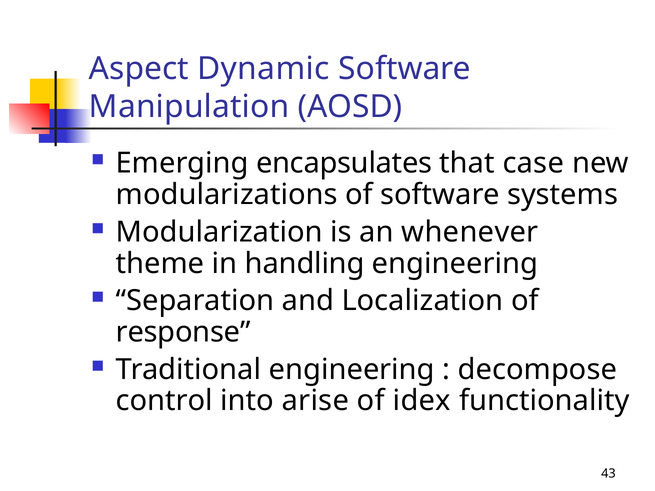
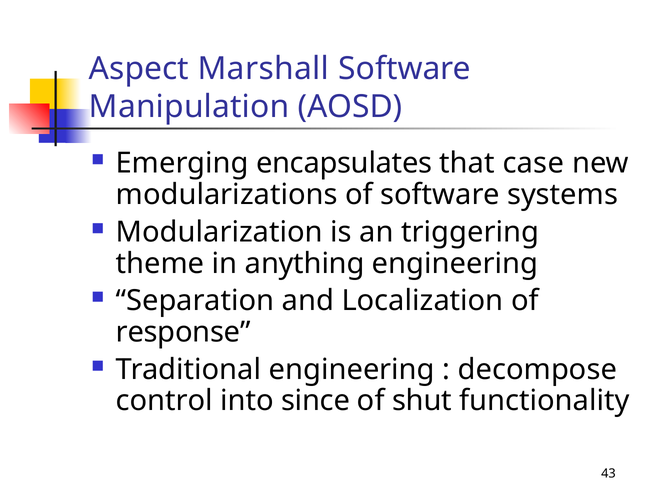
Dynamic: Dynamic -> Marshall
whenever: whenever -> triggering
handling: handling -> anything
arise: arise -> since
idex: idex -> shut
